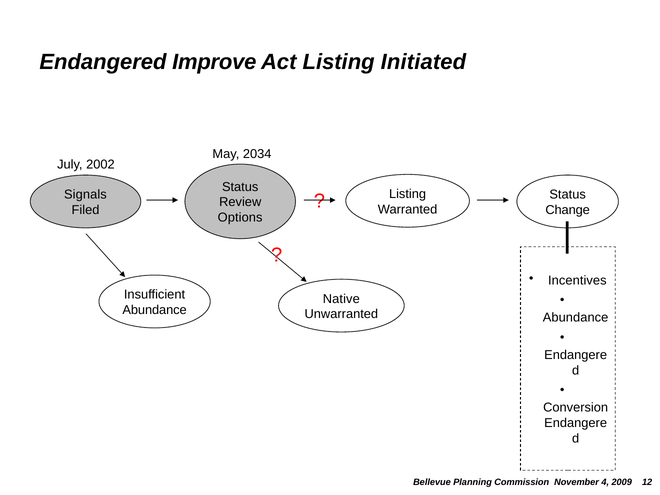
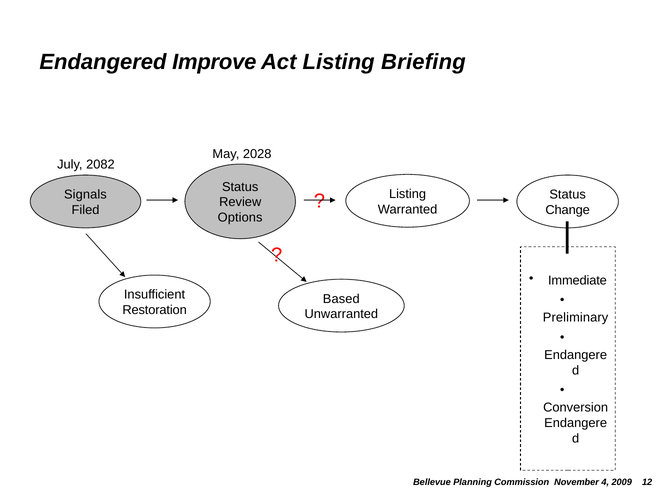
Initiated: Initiated -> Briefing
2034: 2034 -> 2028
2002: 2002 -> 2082
Incentives: Incentives -> Immediate
Native: Native -> Based
Abundance at (155, 310): Abundance -> Restoration
Abundance at (576, 318): Abundance -> Preliminary
